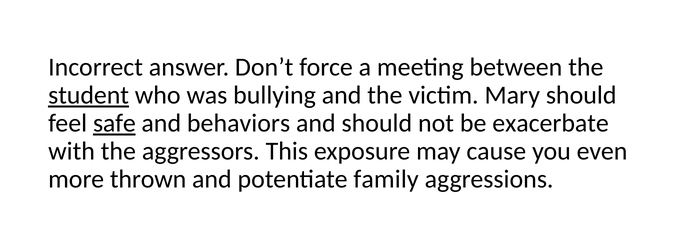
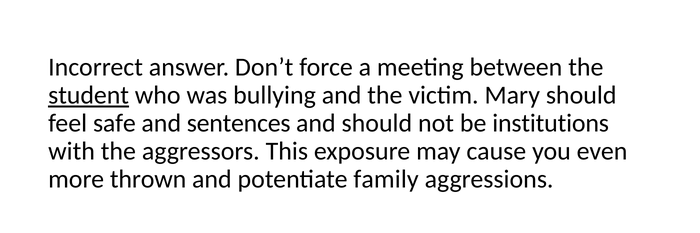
safe underline: present -> none
behaviors: behaviors -> sentences
exacerbate: exacerbate -> institutions
